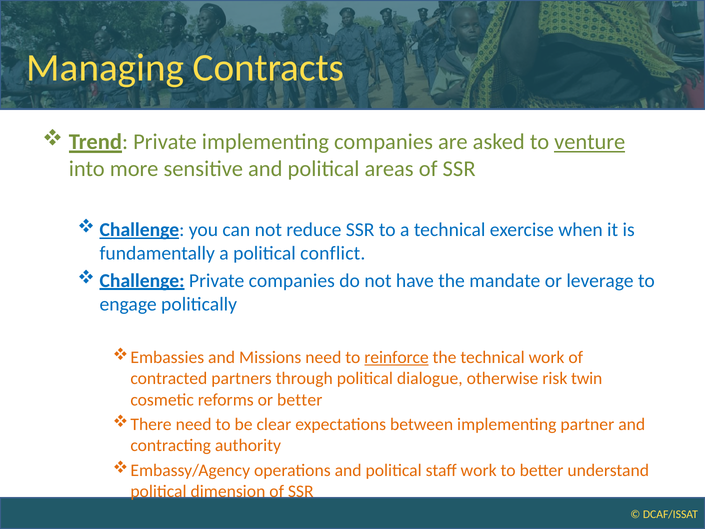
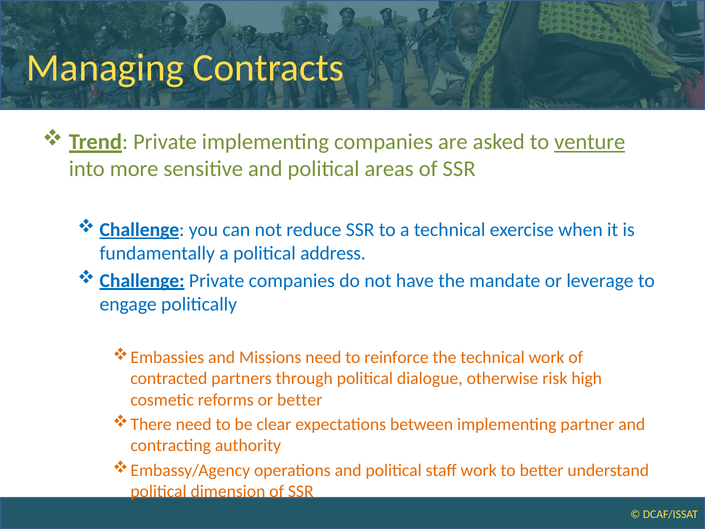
conflict: conflict -> address
reinforce underline: present -> none
twin: twin -> high
